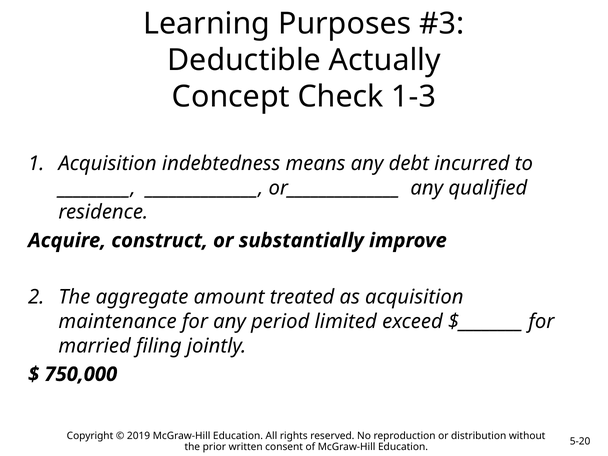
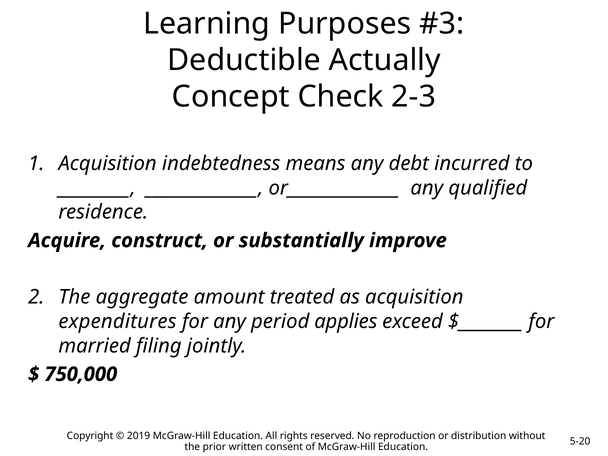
1-3: 1-3 -> 2-3
maintenance: maintenance -> expenditures
limited: limited -> applies
